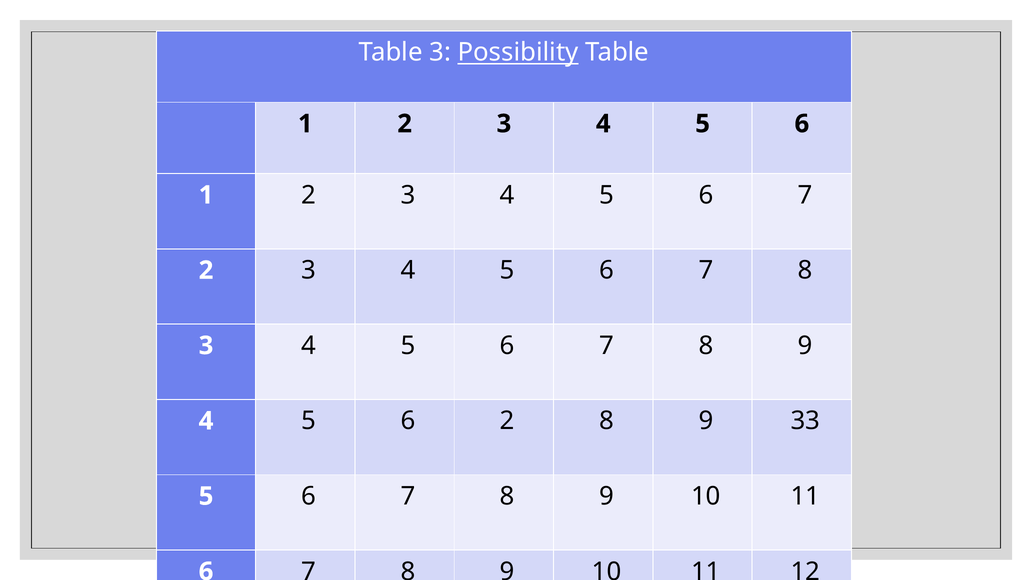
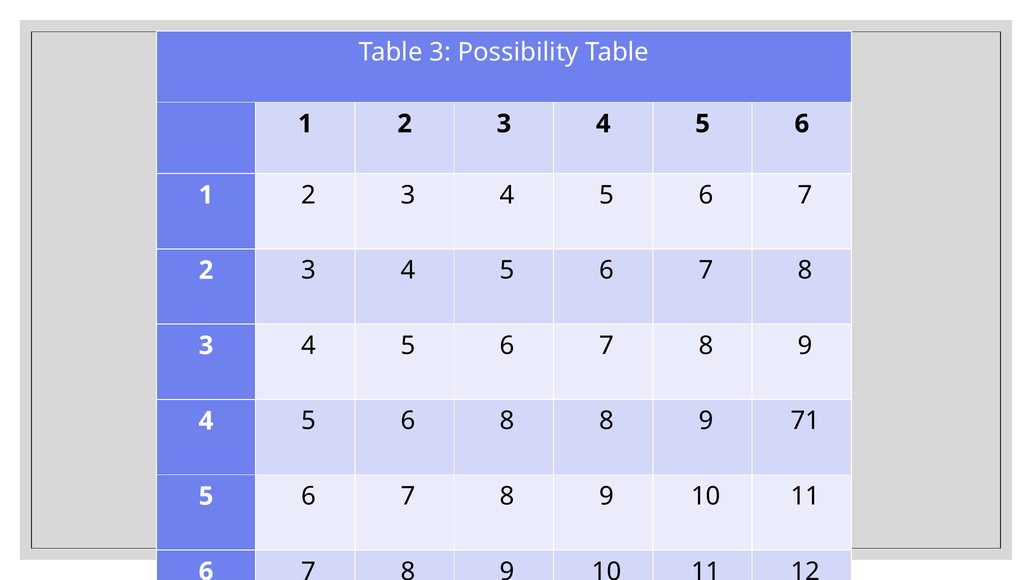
Possibility underline: present -> none
6 2: 2 -> 8
33: 33 -> 71
